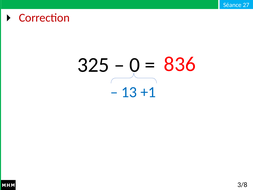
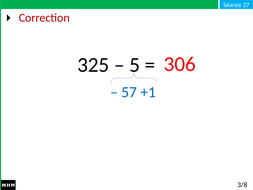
0: 0 -> 5
836: 836 -> 306
13: 13 -> 57
